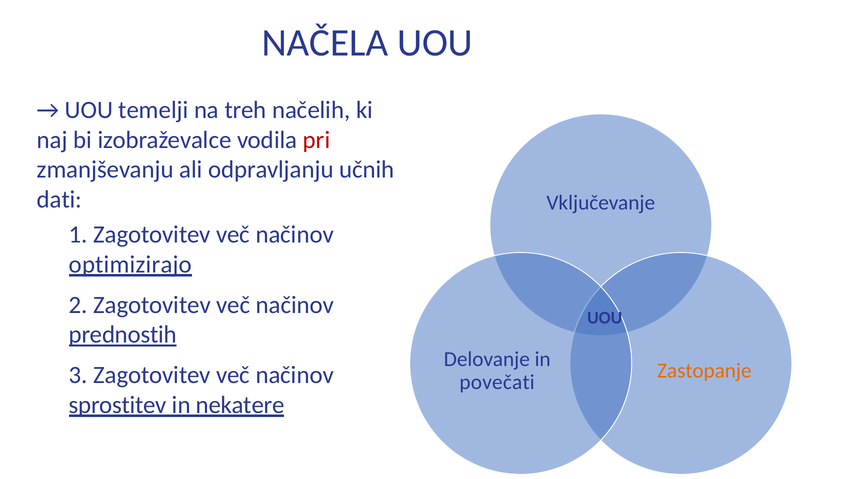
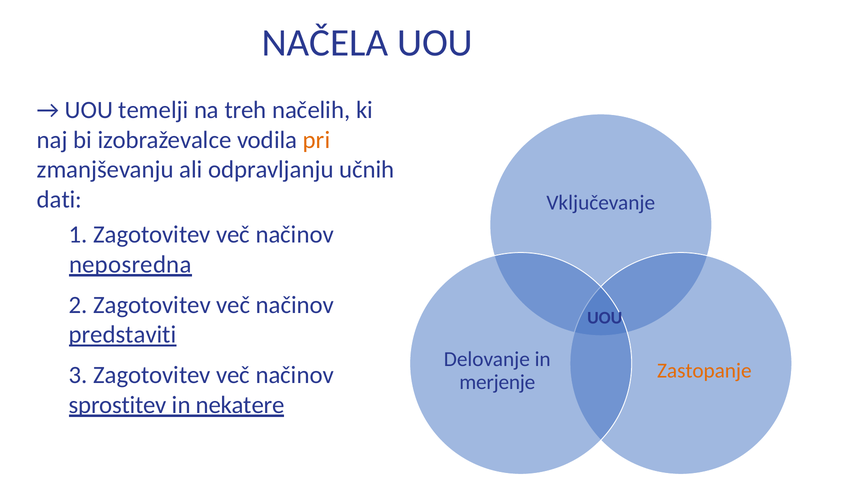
pri colour: red -> orange
optimizirajo: optimizirajo -> neposredna
prednostih: prednostih -> predstaviti
povečati: povečati -> merjenje
